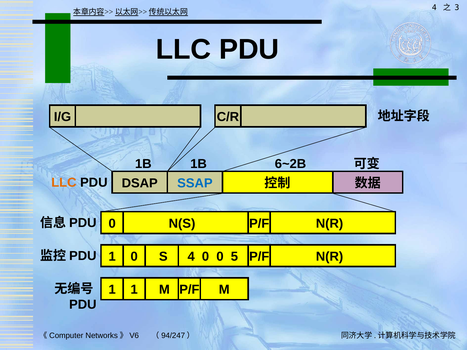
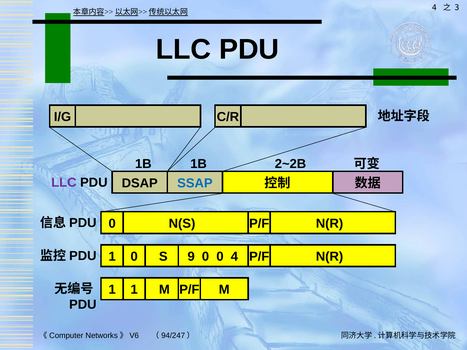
6~2B: 6~2B -> 2~2B
LLC at (64, 183) colour: orange -> purple
0 4: 4 -> 9
0 5: 5 -> 4
